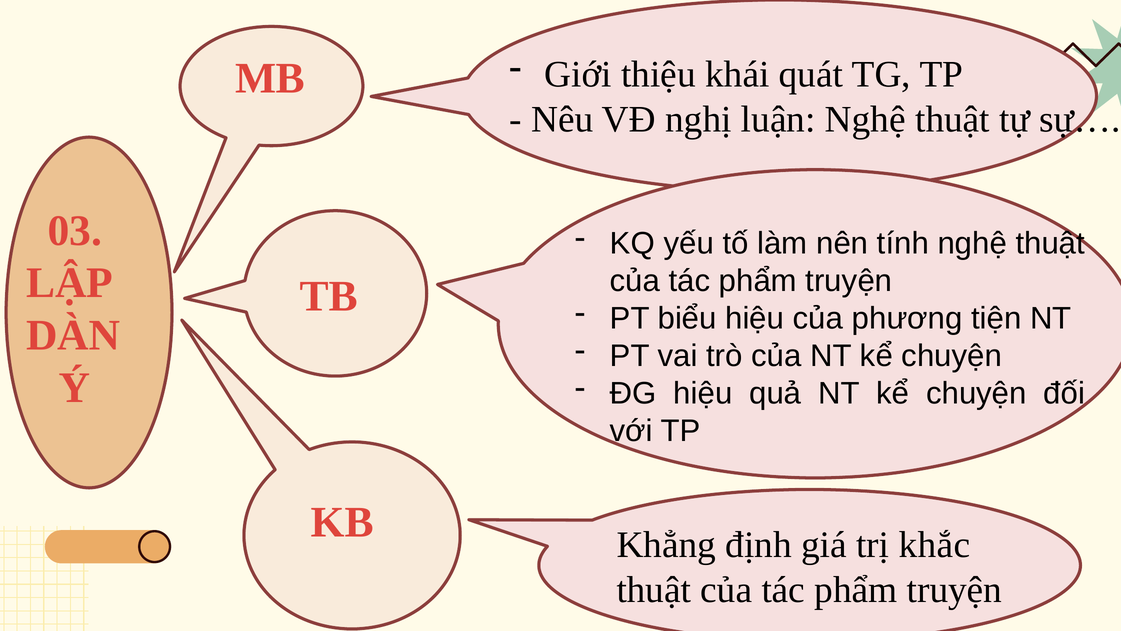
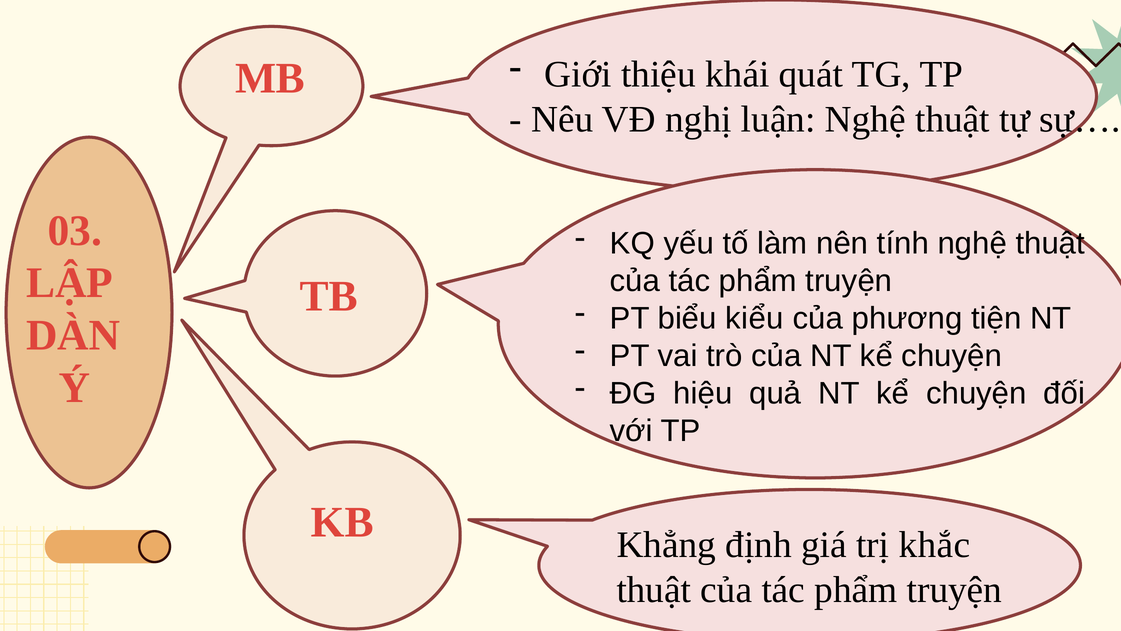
biểu hiệu: hiệu -> kiểu
